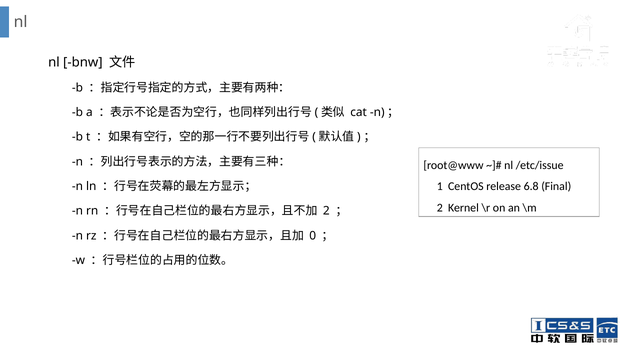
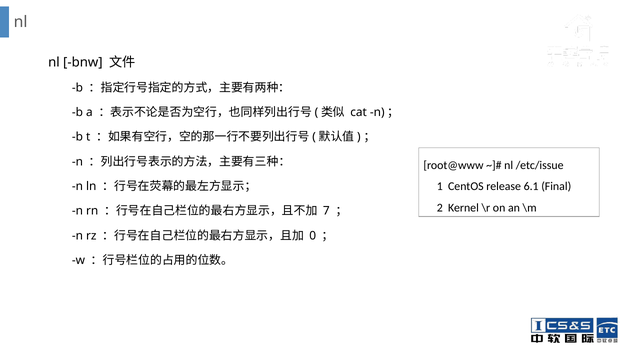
6.8: 6.8 -> 6.1
2 at (326, 211): 2 -> 7
